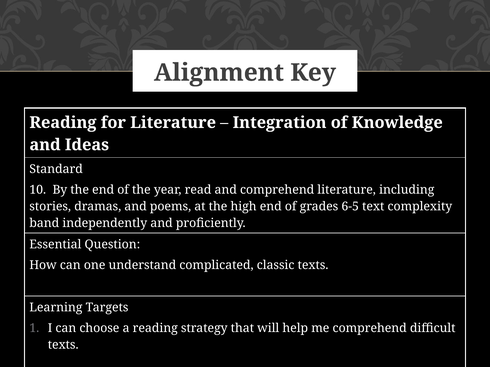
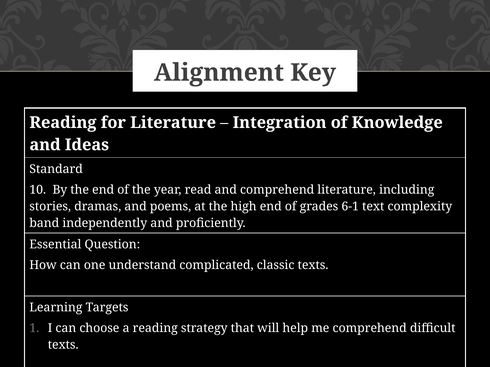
6-5: 6-5 -> 6-1
